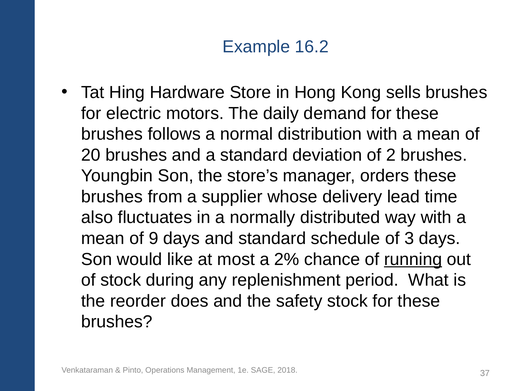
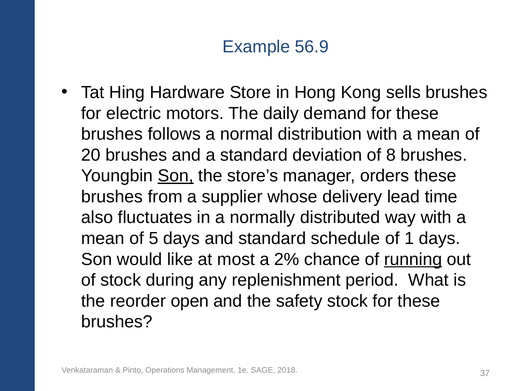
16.2: 16.2 -> 56.9
2: 2 -> 8
Son at (176, 176) underline: none -> present
9: 9 -> 5
3: 3 -> 1
does: does -> open
